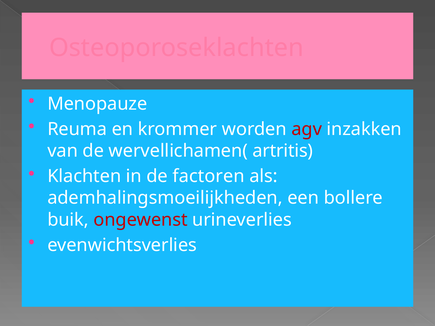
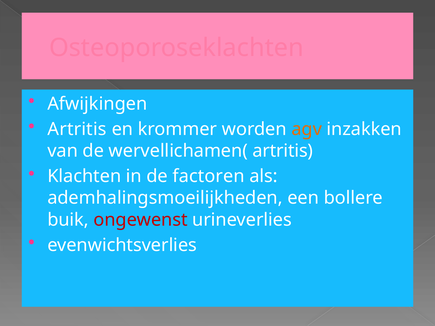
Menopauze: Menopauze -> Afwijkingen
Reuma at (77, 129): Reuma -> Artritis
agv colour: red -> orange
